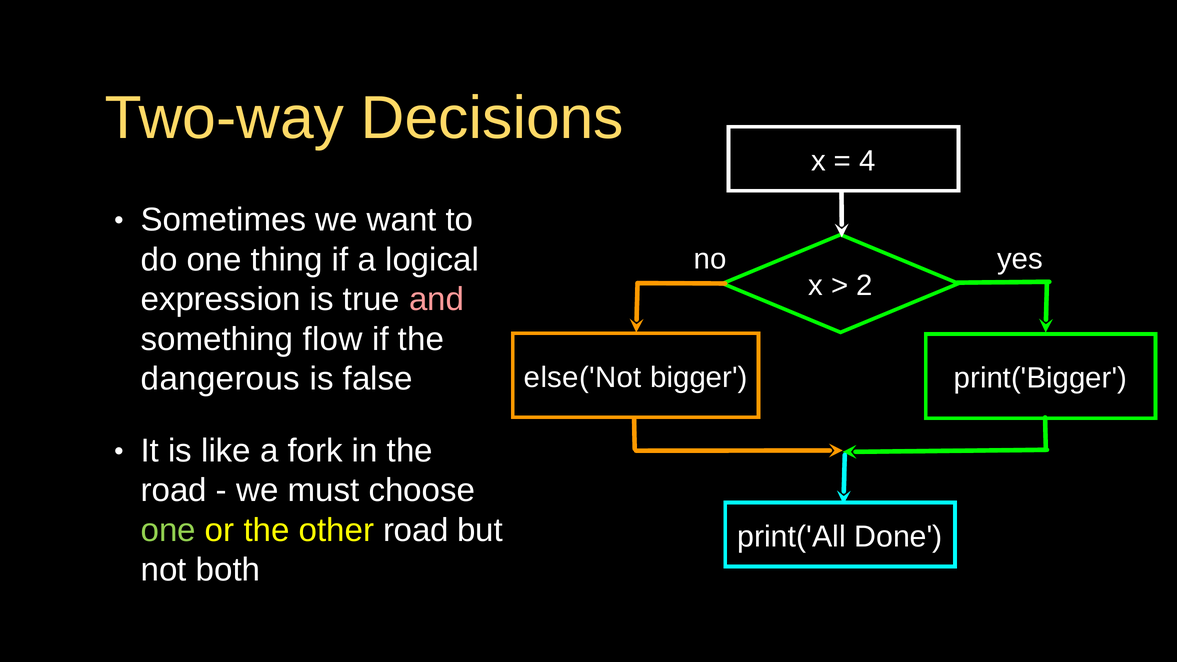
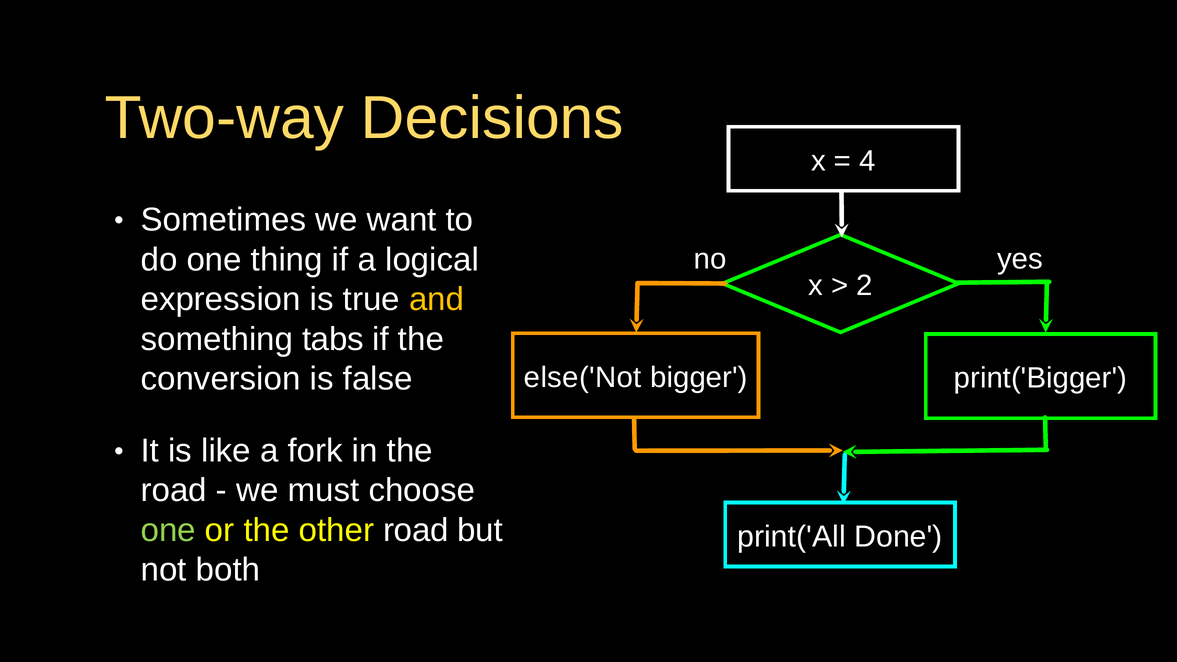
and colour: pink -> yellow
flow: flow -> tabs
dangerous: dangerous -> conversion
